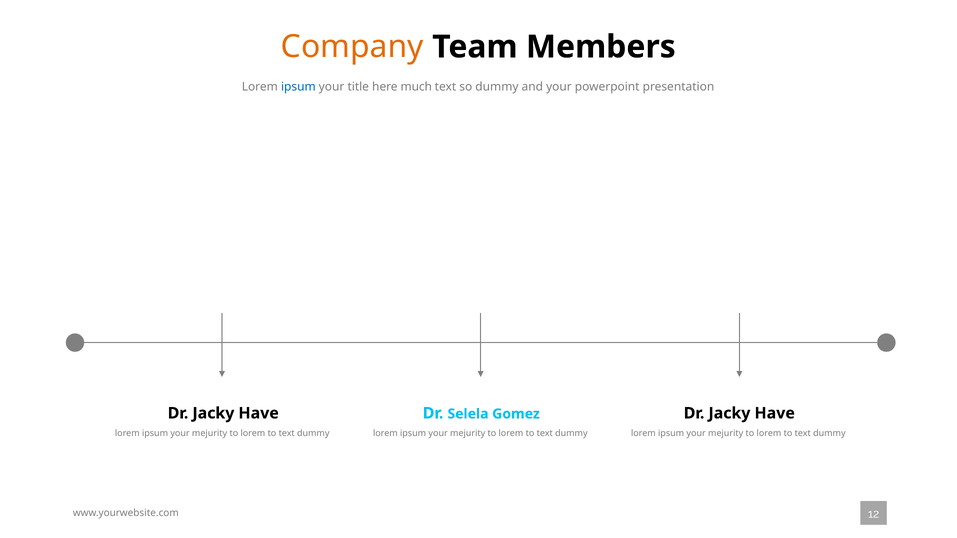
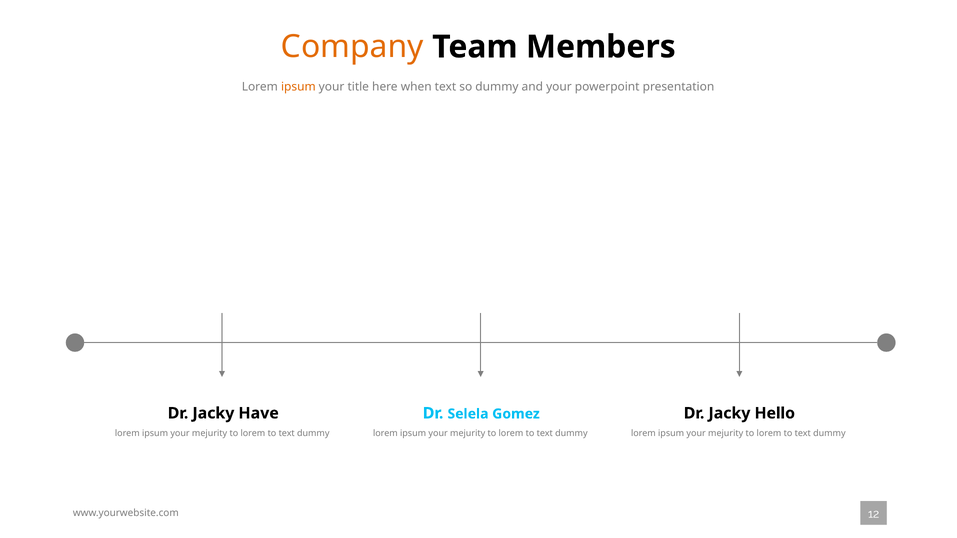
ipsum at (298, 87) colour: blue -> orange
much: much -> when
Have at (775, 413): Have -> Hello
